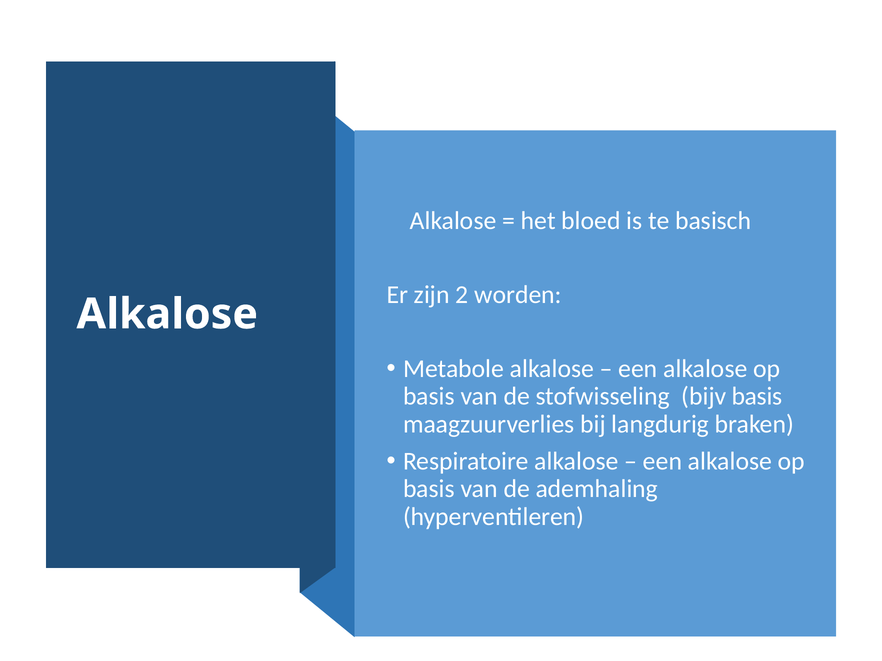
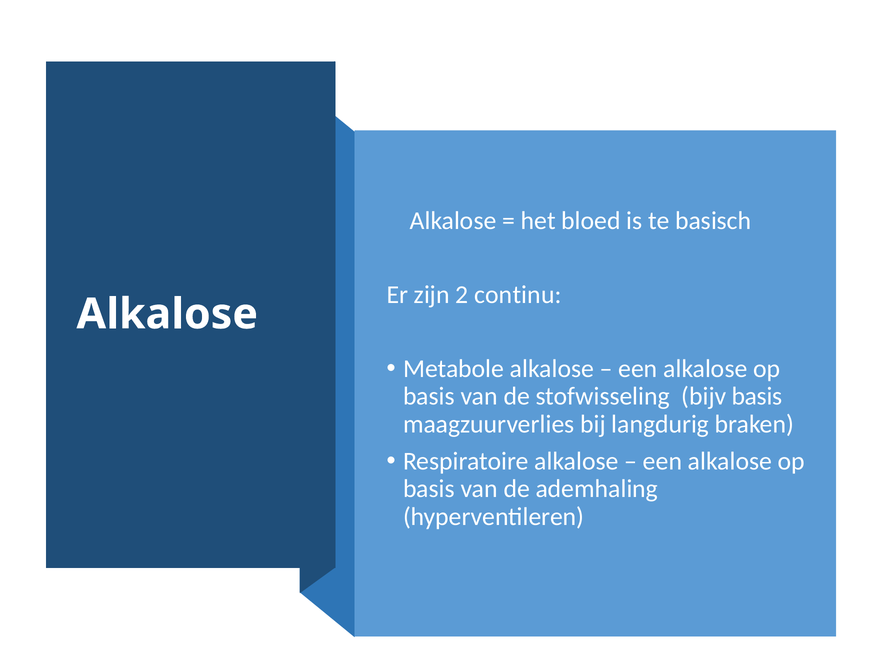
worden: worden -> continu
